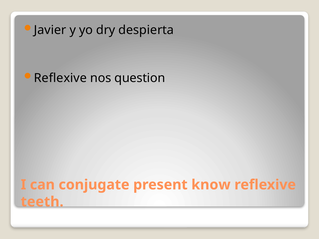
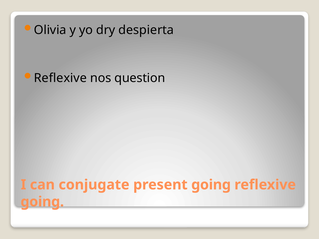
Javier: Javier -> Olivia
present know: know -> going
teeth at (42, 202): teeth -> going
